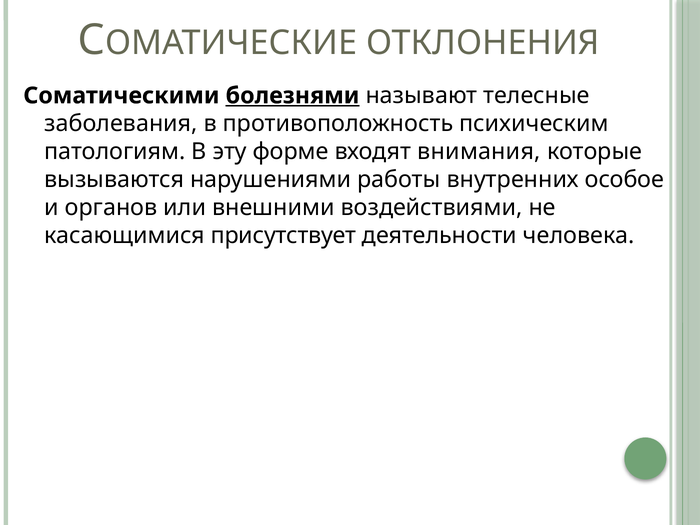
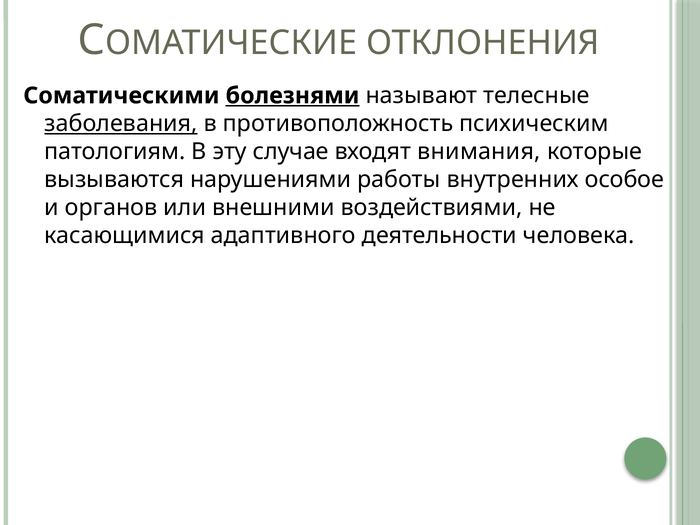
заболевания underline: none -> present
форме: форме -> случае
присутствует: присутствует -> адаптивного
